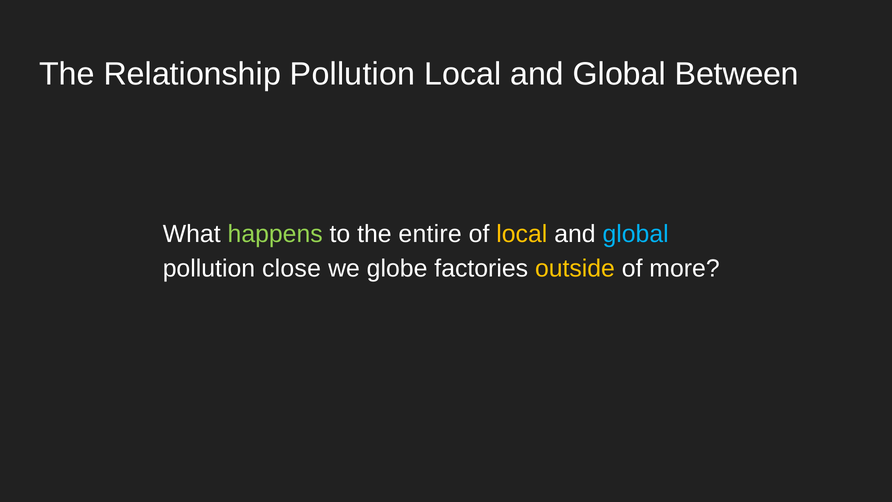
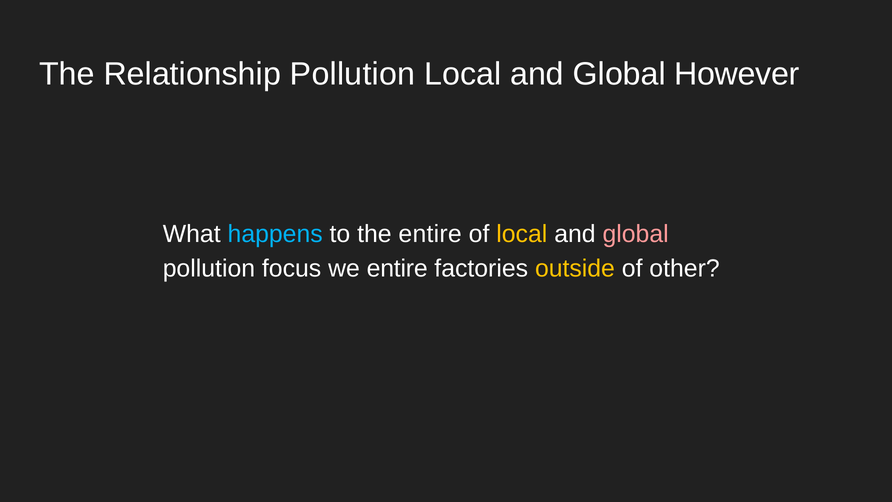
Between: Between -> However
happens colour: light green -> light blue
global at (636, 234) colour: light blue -> pink
close: close -> focus
we globe: globe -> entire
more: more -> other
